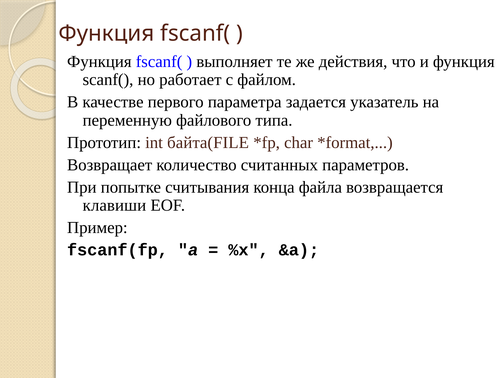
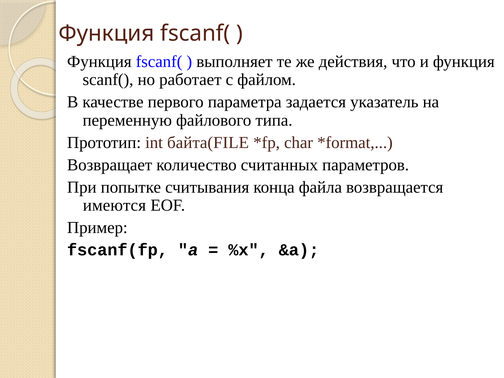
клавиши: клавиши -> имеются
